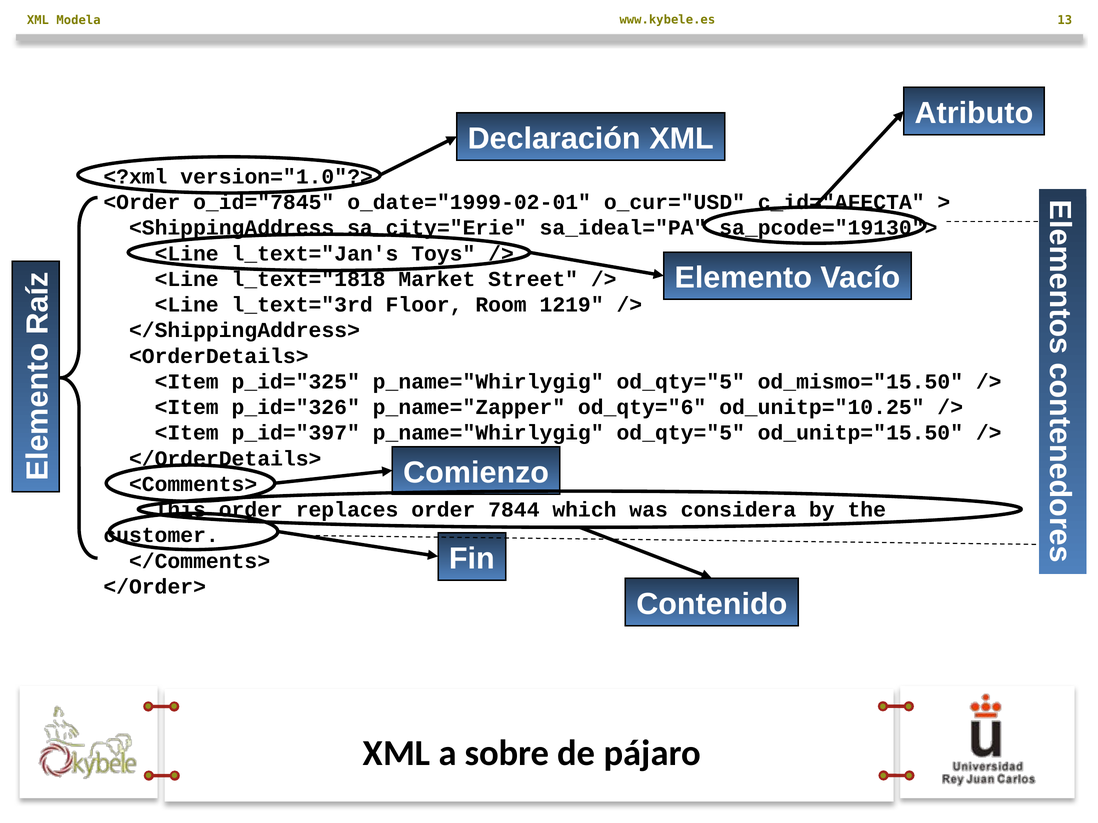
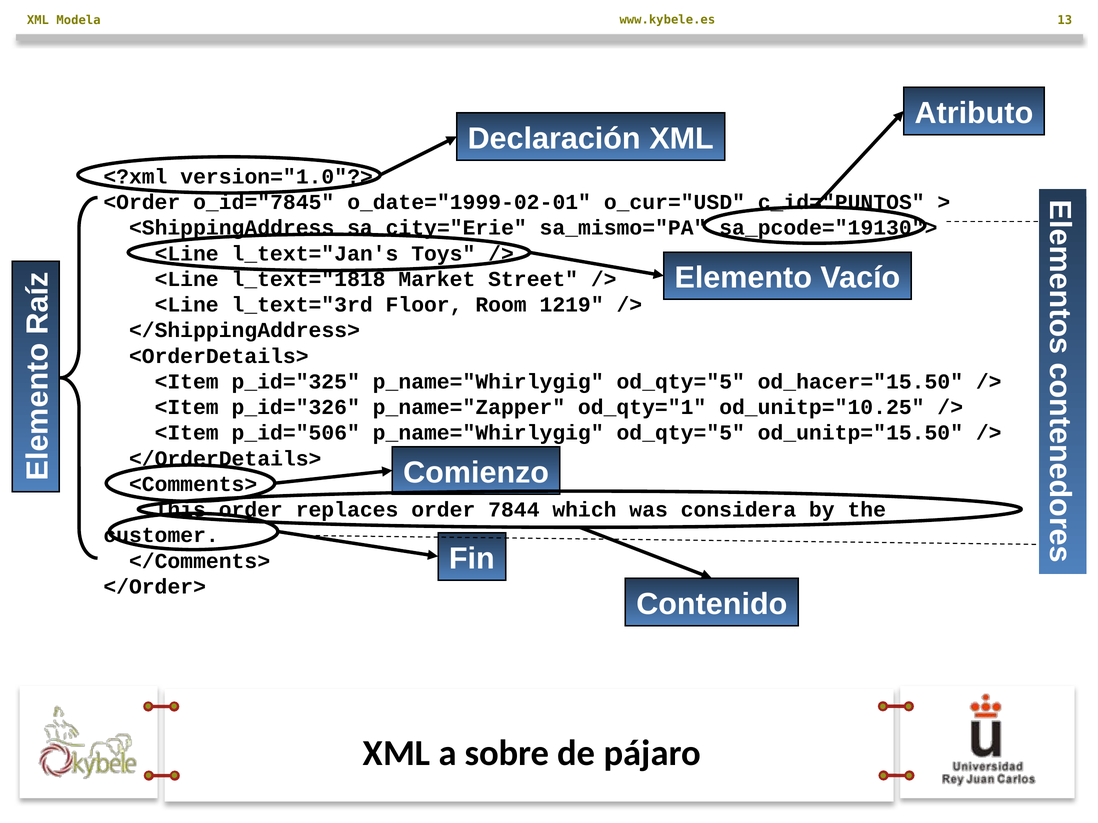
c_id="AFECTA: c_id="AFECTA -> c_id="PUNTOS
sa_ideal="PA: sa_ideal="PA -> sa_mismo="PA
od_mismo="15.50: od_mismo="15.50 -> od_hacer="15.50
od_qty="6: od_qty="6 -> od_qty="1
p_id="397: p_id="397 -> p_id="506
